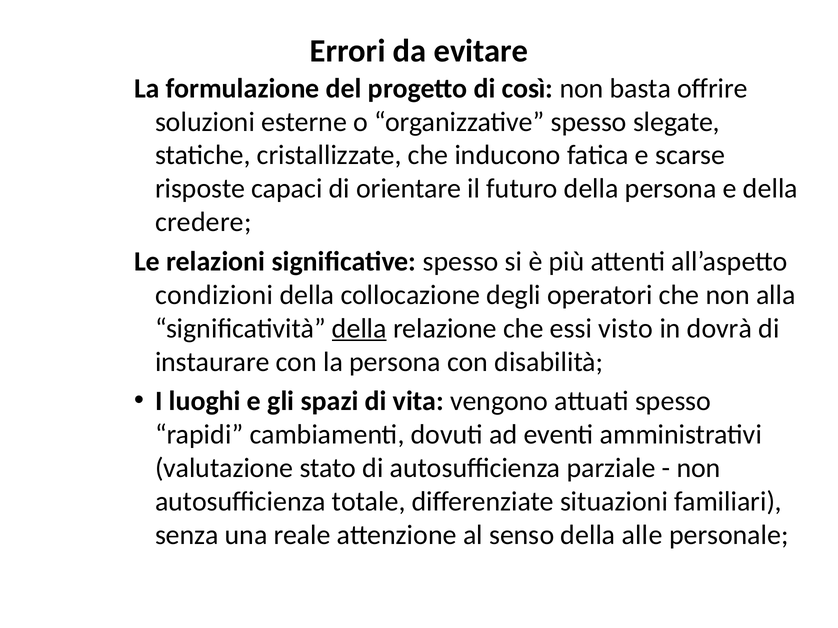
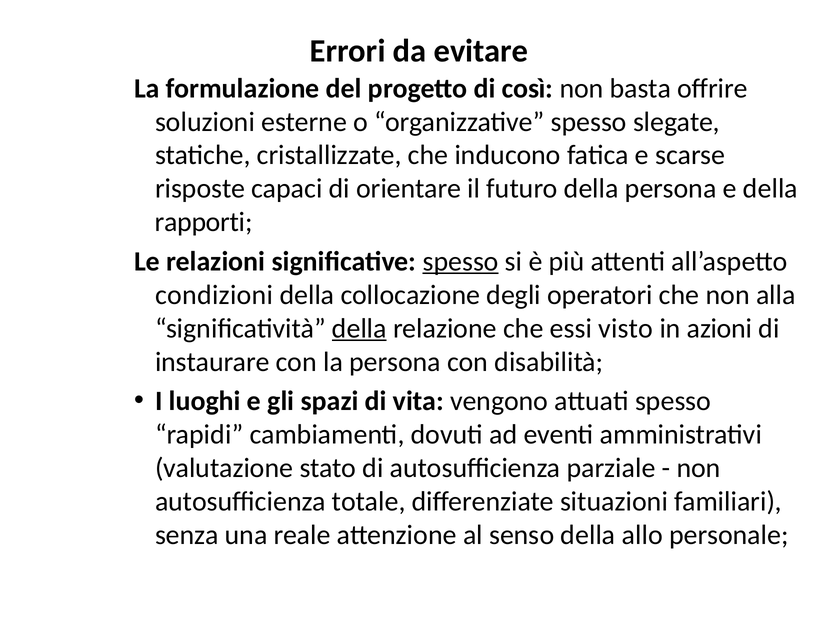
credere: credere -> rapporti
spesso at (461, 262) underline: none -> present
dovrà: dovrà -> azioni
alle: alle -> allo
